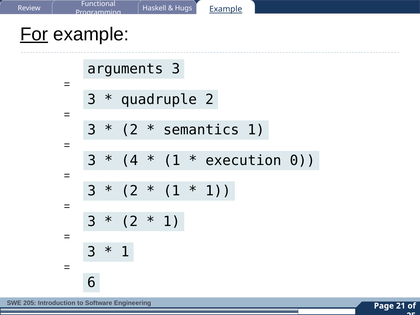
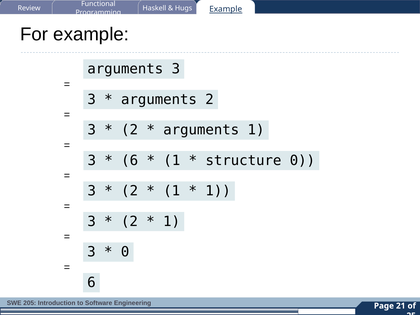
For underline: present -> none
quadruple at (159, 99): quadruple -> arguments
semantics at (201, 130): semantics -> arguments
4 at (130, 160): 4 -> 6
execution: execution -> structure
1 at (125, 252): 1 -> 0
